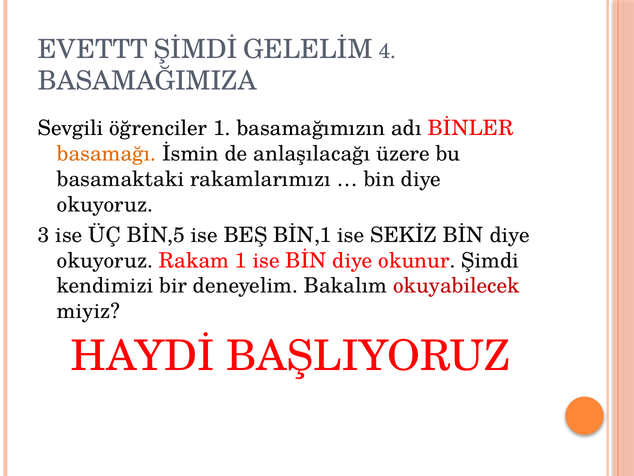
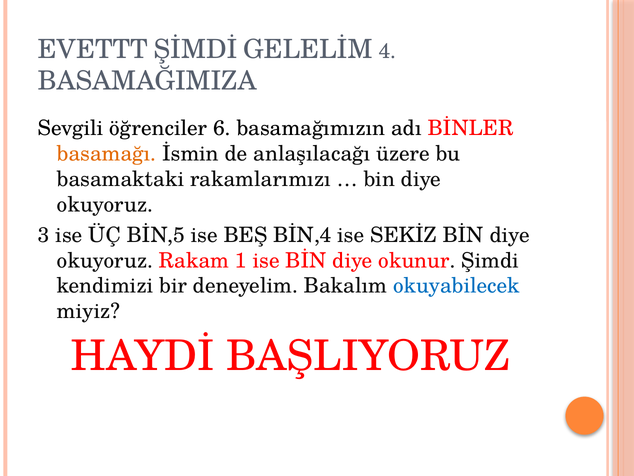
öğrenciler 1: 1 -> 6
BİN,1: BİN,1 -> BİN,4
okuyabilecek colour: red -> blue
